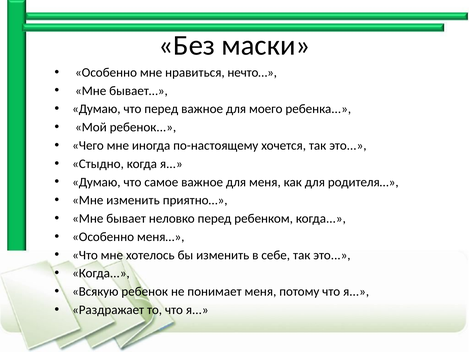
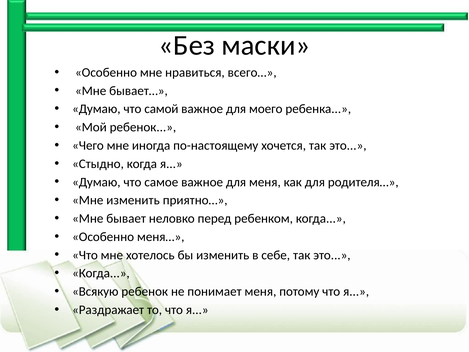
нечто…: нечто… -> всего…
что перед: перед -> самой
